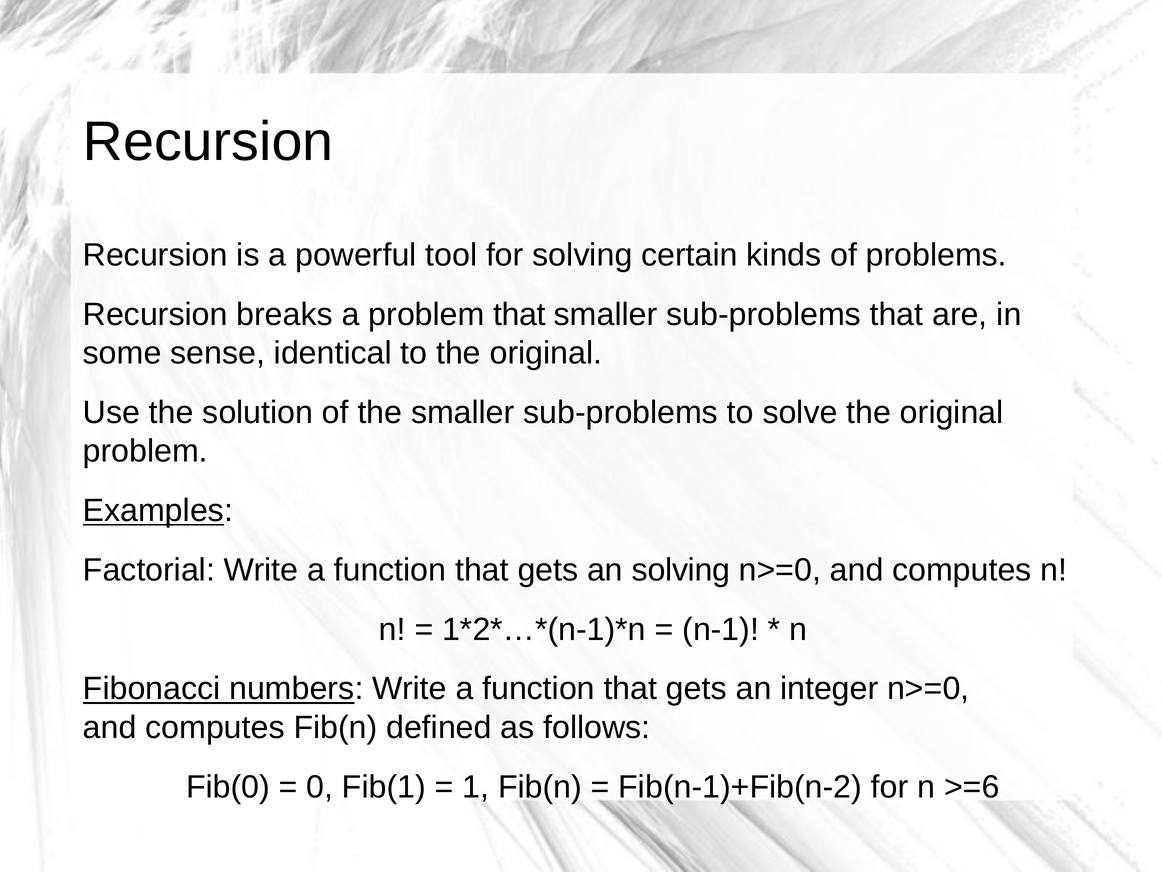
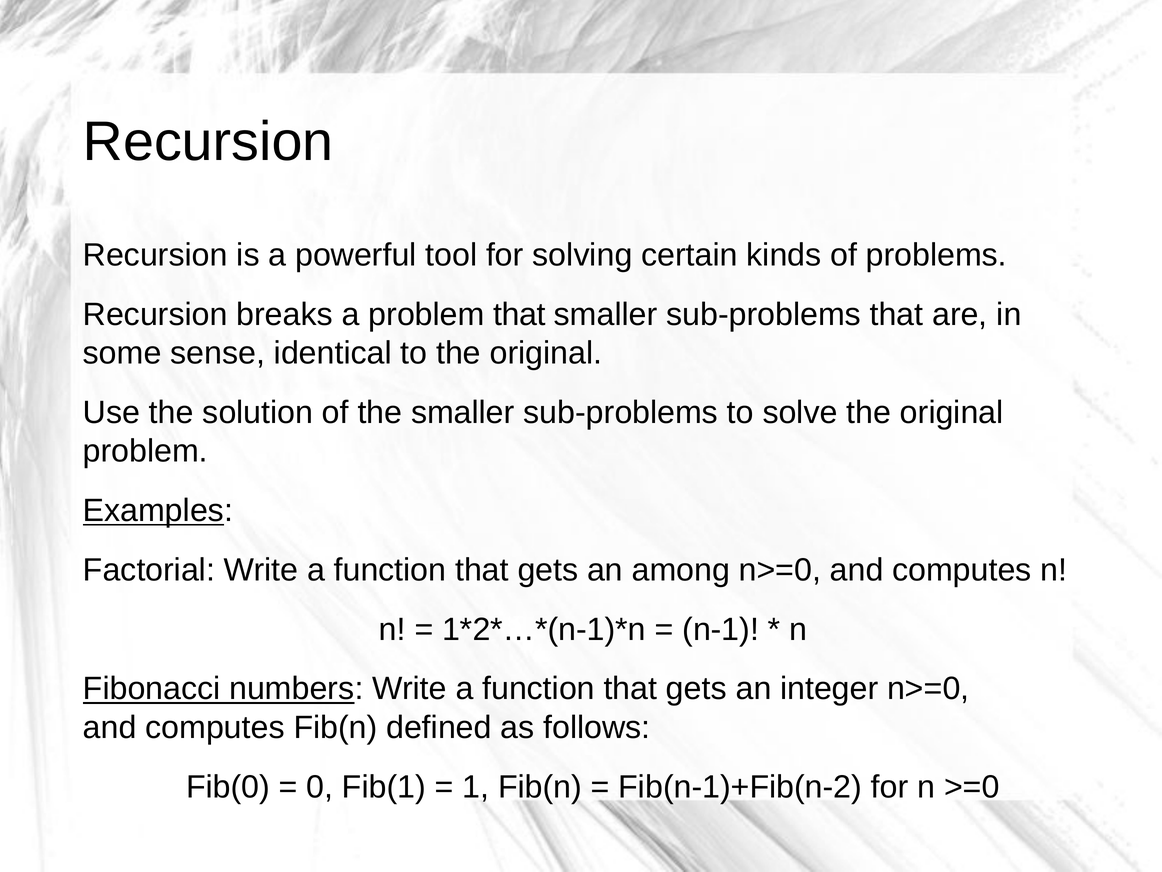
an solving: solving -> among
>=6: >=6 -> >=0
